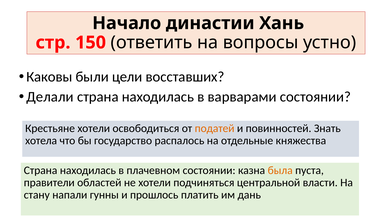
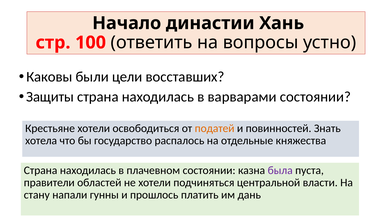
150: 150 -> 100
Делали: Делали -> Защиты
была colour: orange -> purple
